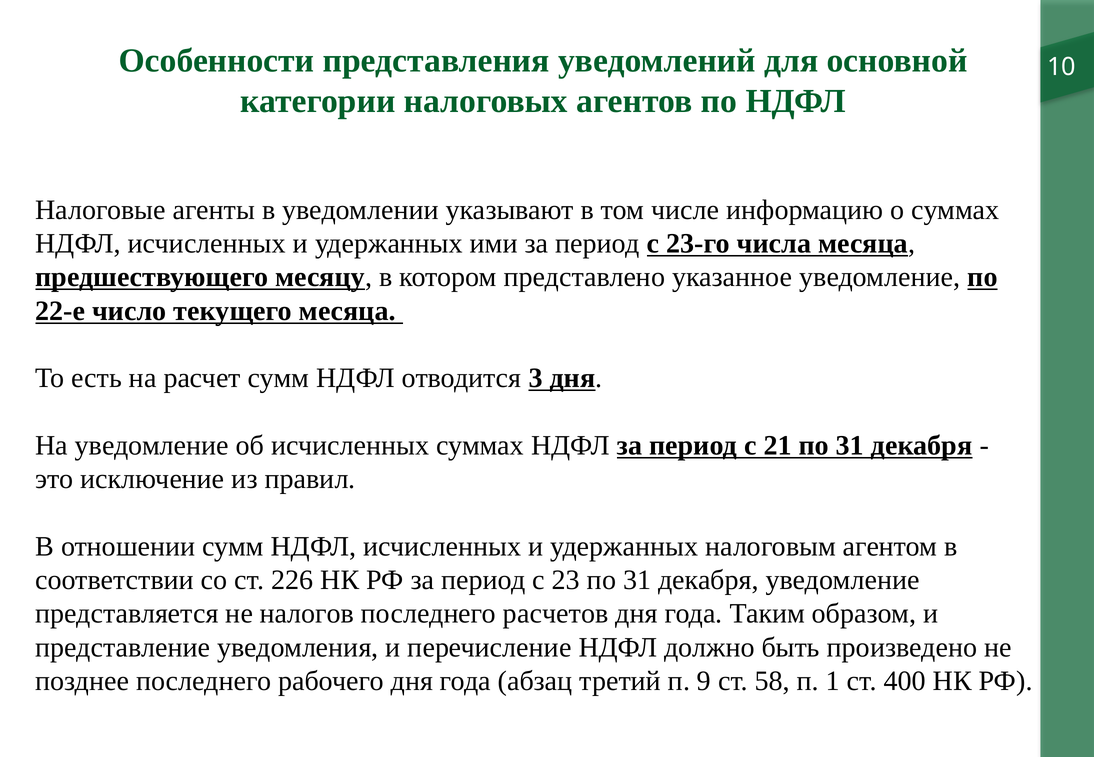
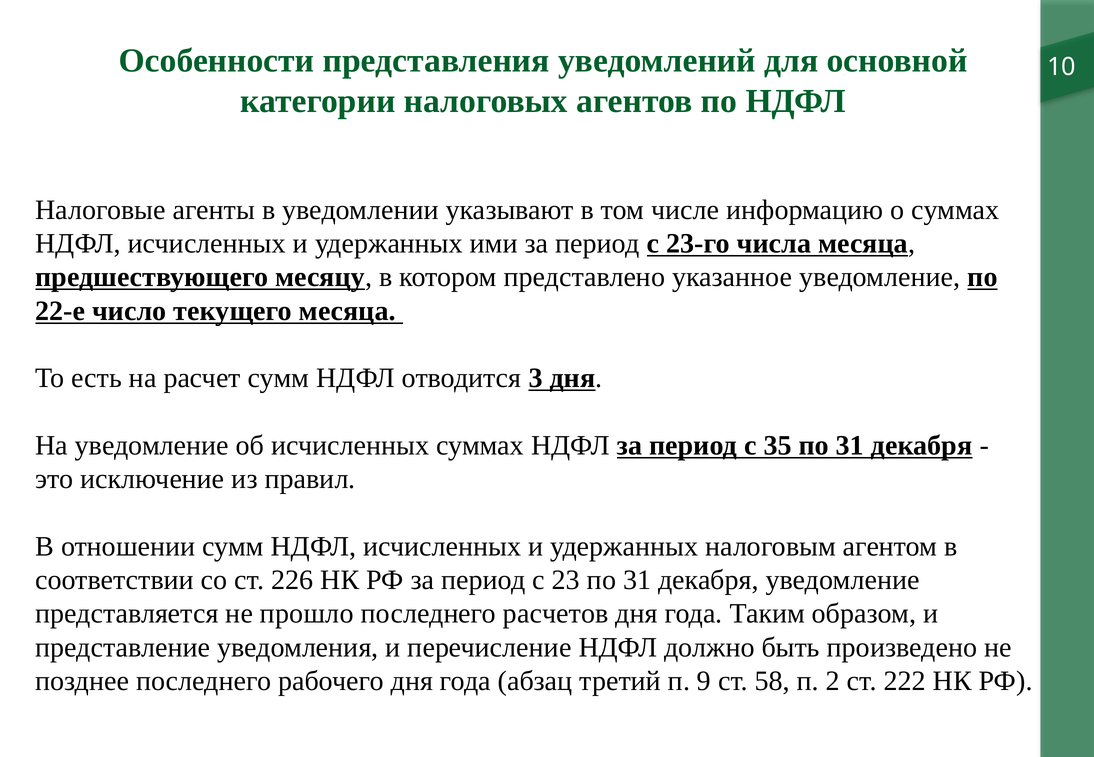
21: 21 -> 35
налогов: налогов -> прошло
1: 1 -> 2
400: 400 -> 222
